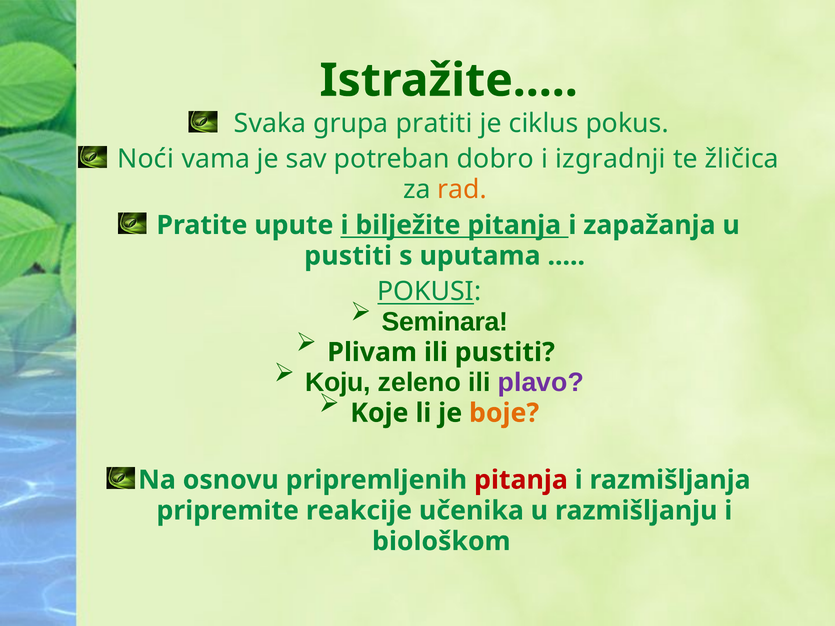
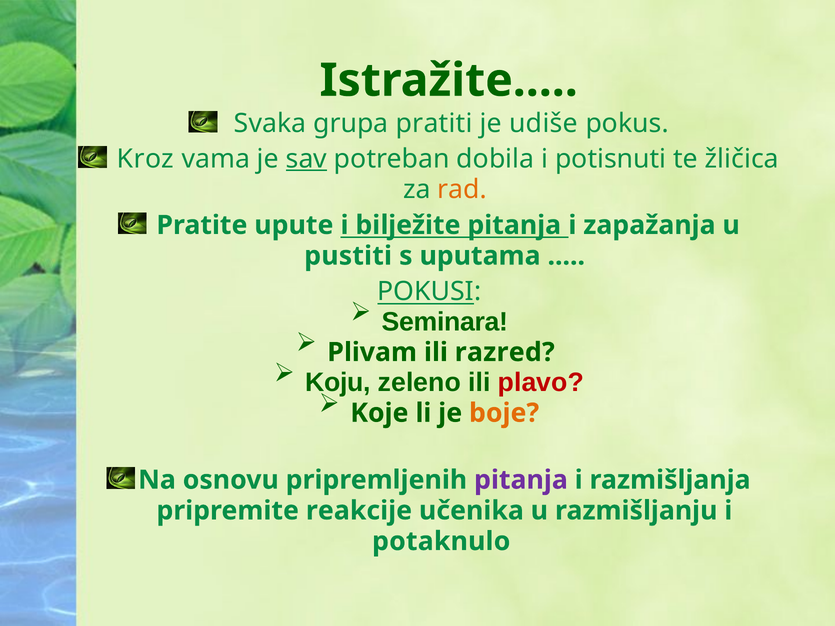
ciklus: ciklus -> udiše
Noći: Noći -> Kroz
sav underline: none -> present
dobro: dobro -> dobila
izgradnji: izgradnji -> potisnuti
ili pustiti: pustiti -> razred
plavo colour: purple -> red
pitanja at (521, 480) colour: red -> purple
biološkom: biološkom -> potaknulo
